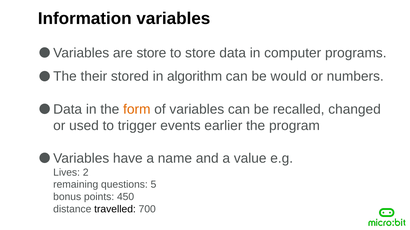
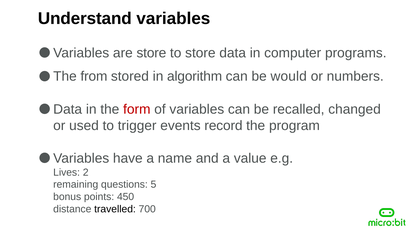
Information: Information -> Understand
their: their -> from
form colour: orange -> red
earlier: earlier -> record
